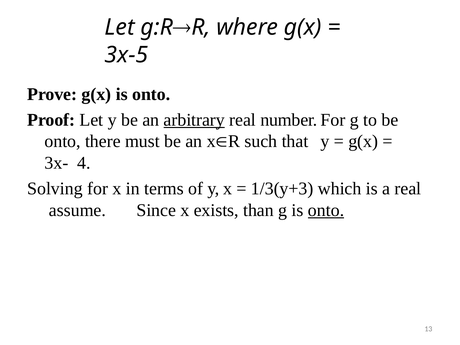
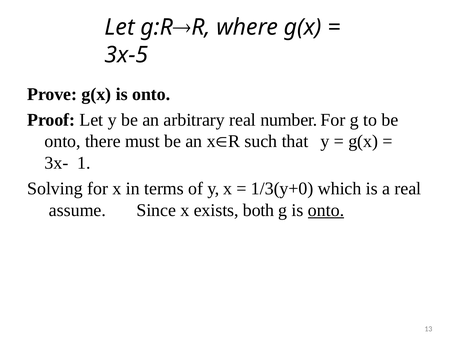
arbitrary underline: present -> none
4: 4 -> 1
1/3(y+3: 1/3(y+3 -> 1/3(y+0
than: than -> both
